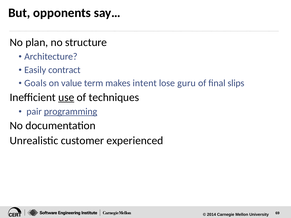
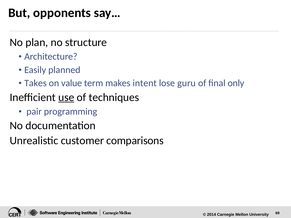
contract: contract -> planned
Goals: Goals -> Takes
slips: slips -> only
programming underline: present -> none
experienced: experienced -> comparisons
